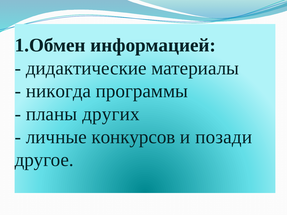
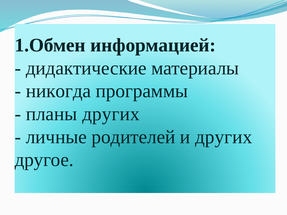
конкурсов: конкурсов -> родителей
и позади: позади -> других
